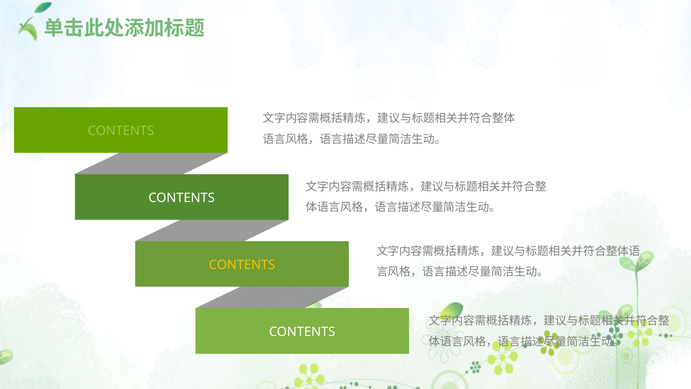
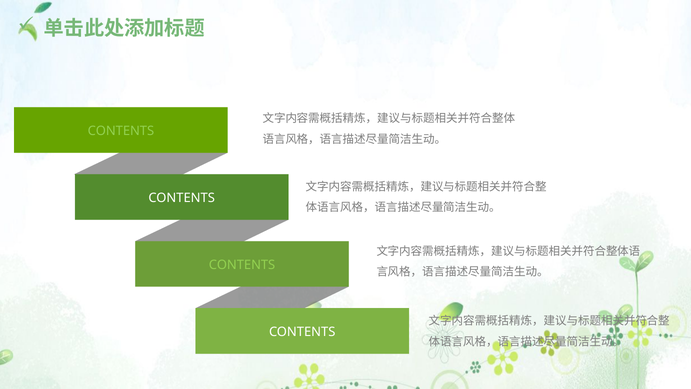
CONTENTS at (242, 265) colour: yellow -> light green
